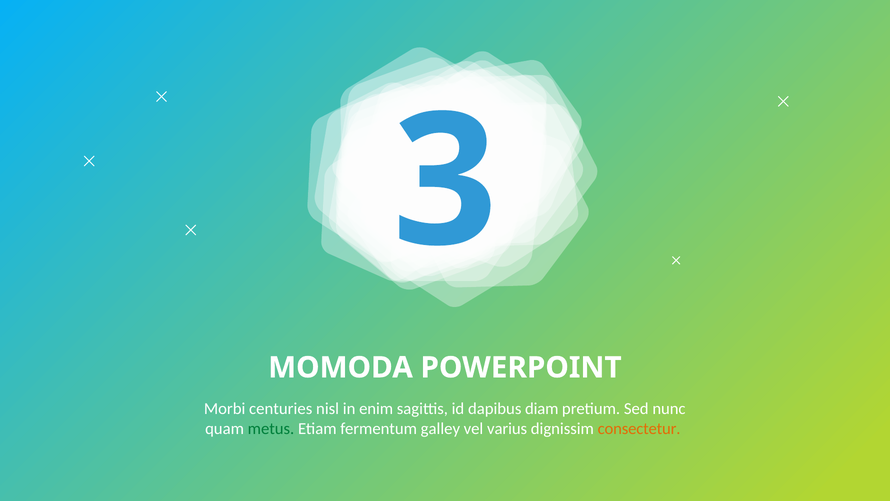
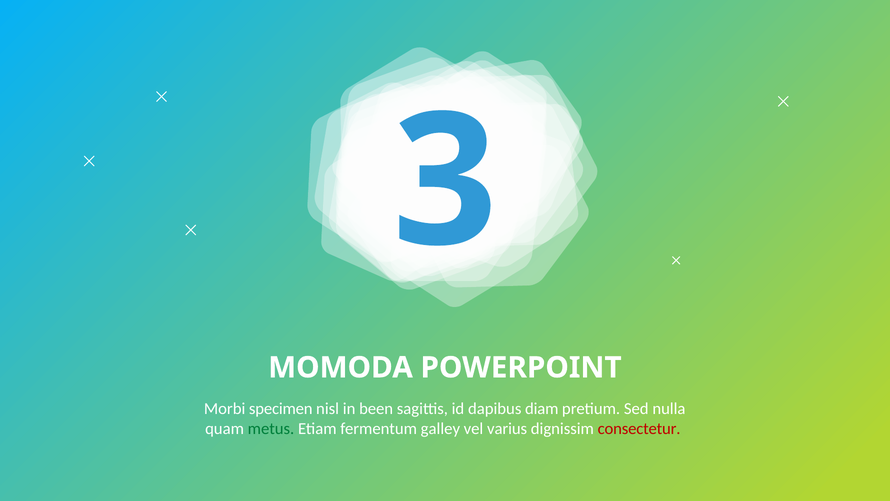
centuries: centuries -> specimen
enim: enim -> been
nunc: nunc -> nulla
consectetur colour: orange -> red
